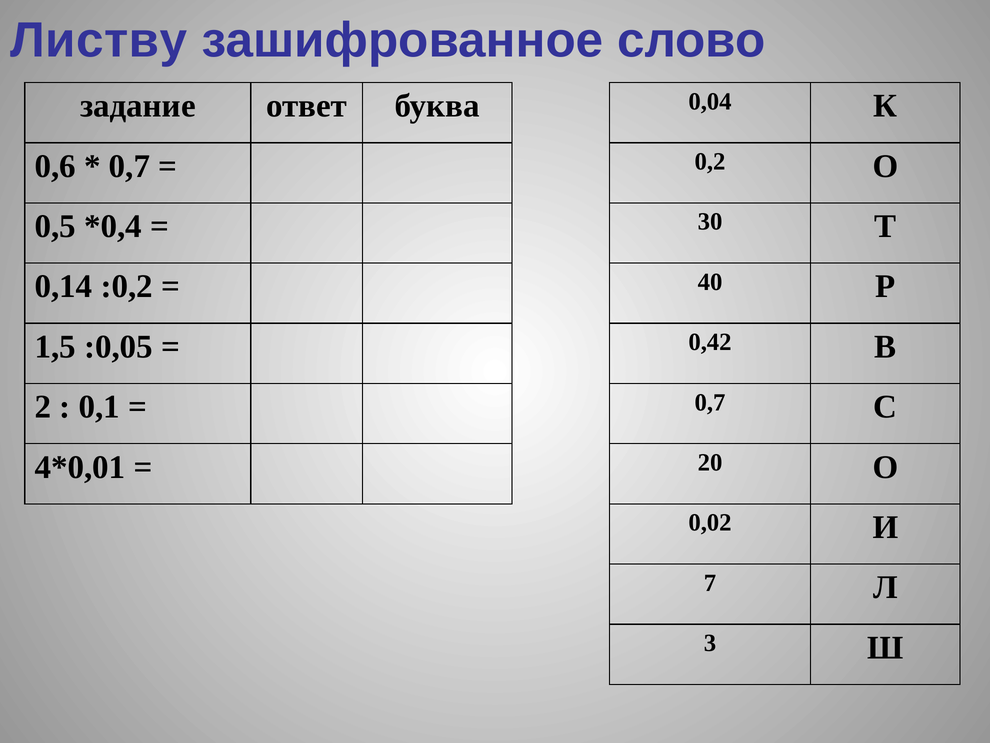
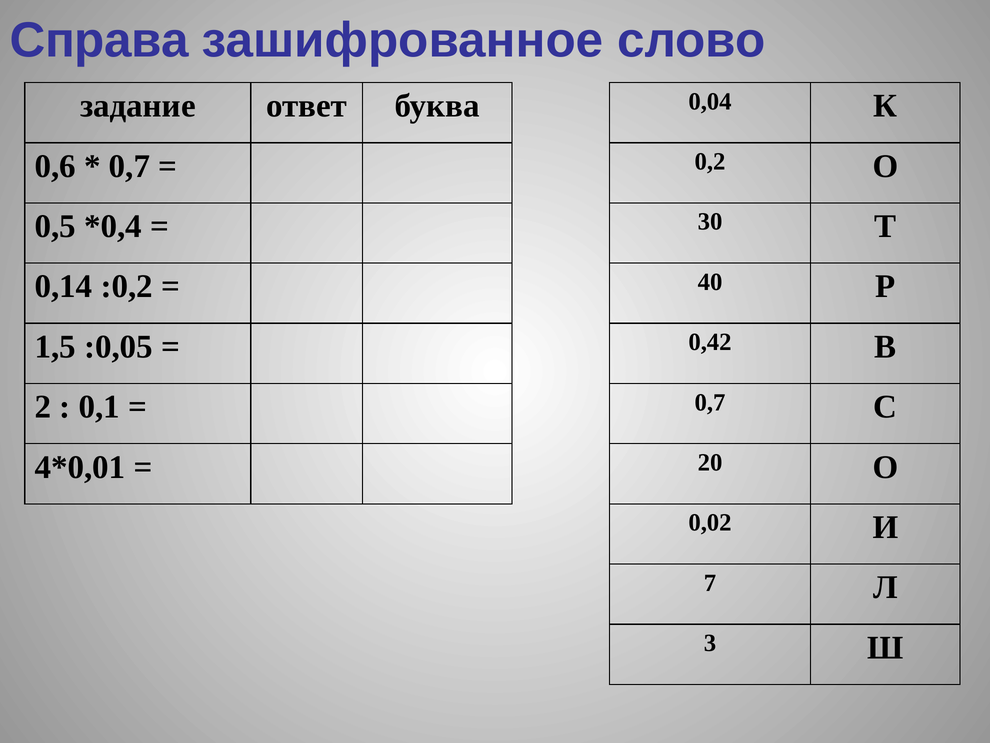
Листву: Листву -> Справа
